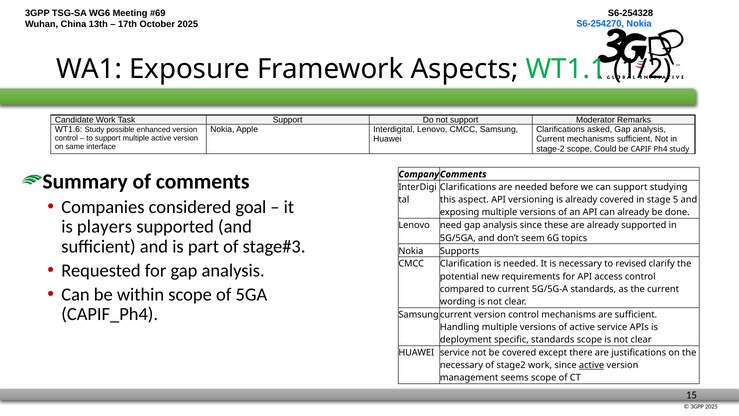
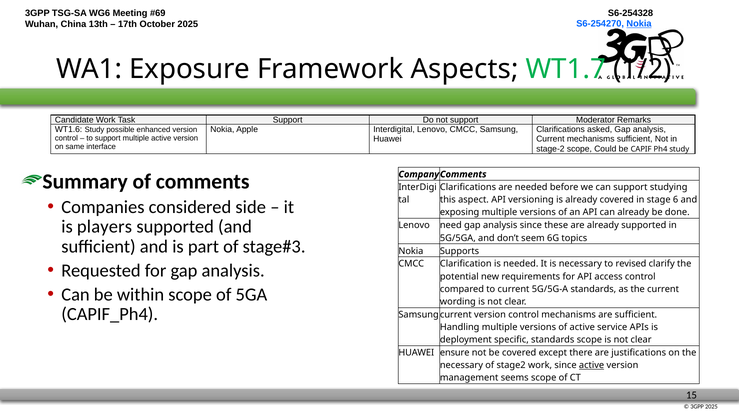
Nokia at (639, 24) underline: none -> present
WT1.1: WT1.1 -> WT1.7
5: 5 -> 6
goal: goal -> side
HUAWEI service: service -> ensure
